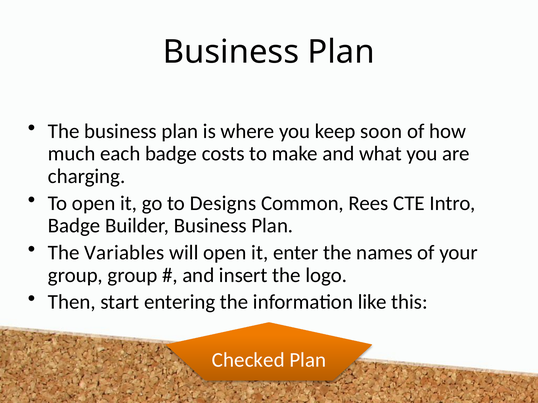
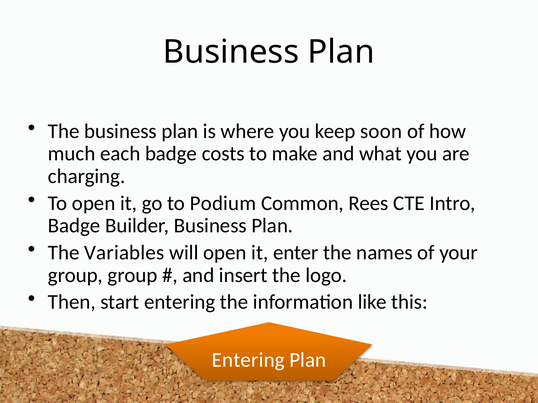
Designs: Designs -> Podium
Checked at (248, 360): Checked -> Entering
